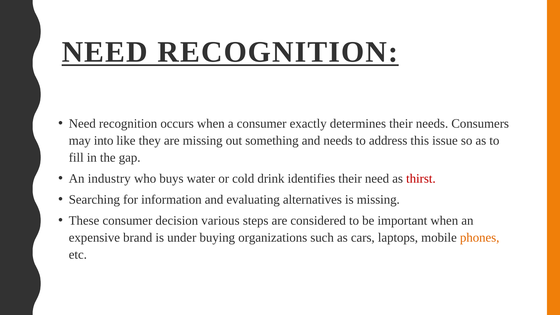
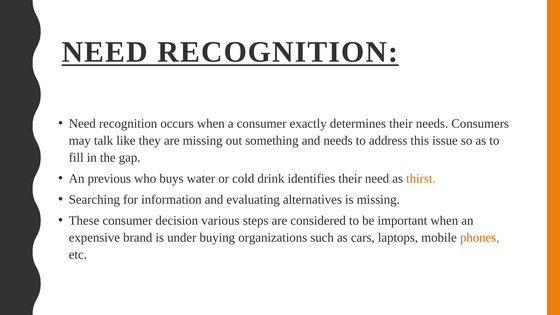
into: into -> talk
industry: industry -> previous
thirst colour: red -> orange
